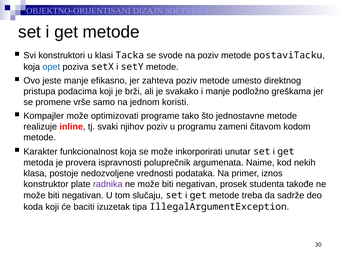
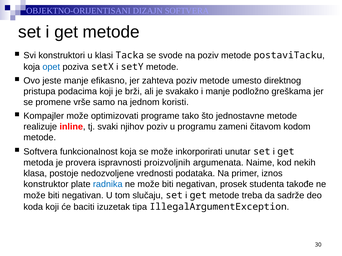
Karakter at (41, 152): Karakter -> Softvera
poluprečnik: poluprečnik -> proizvoljnih
radnika colour: purple -> blue
